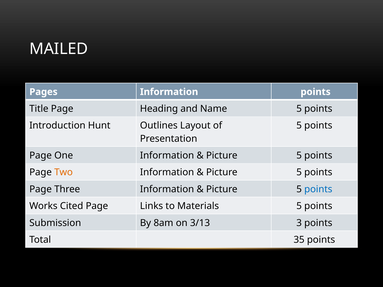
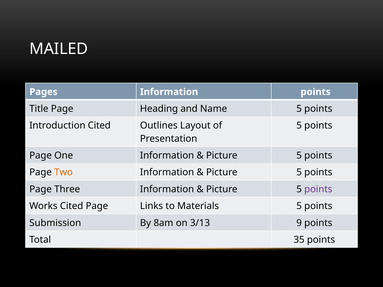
Introduction Hunt: Hunt -> Cited
points at (318, 189) colour: blue -> purple
3: 3 -> 9
